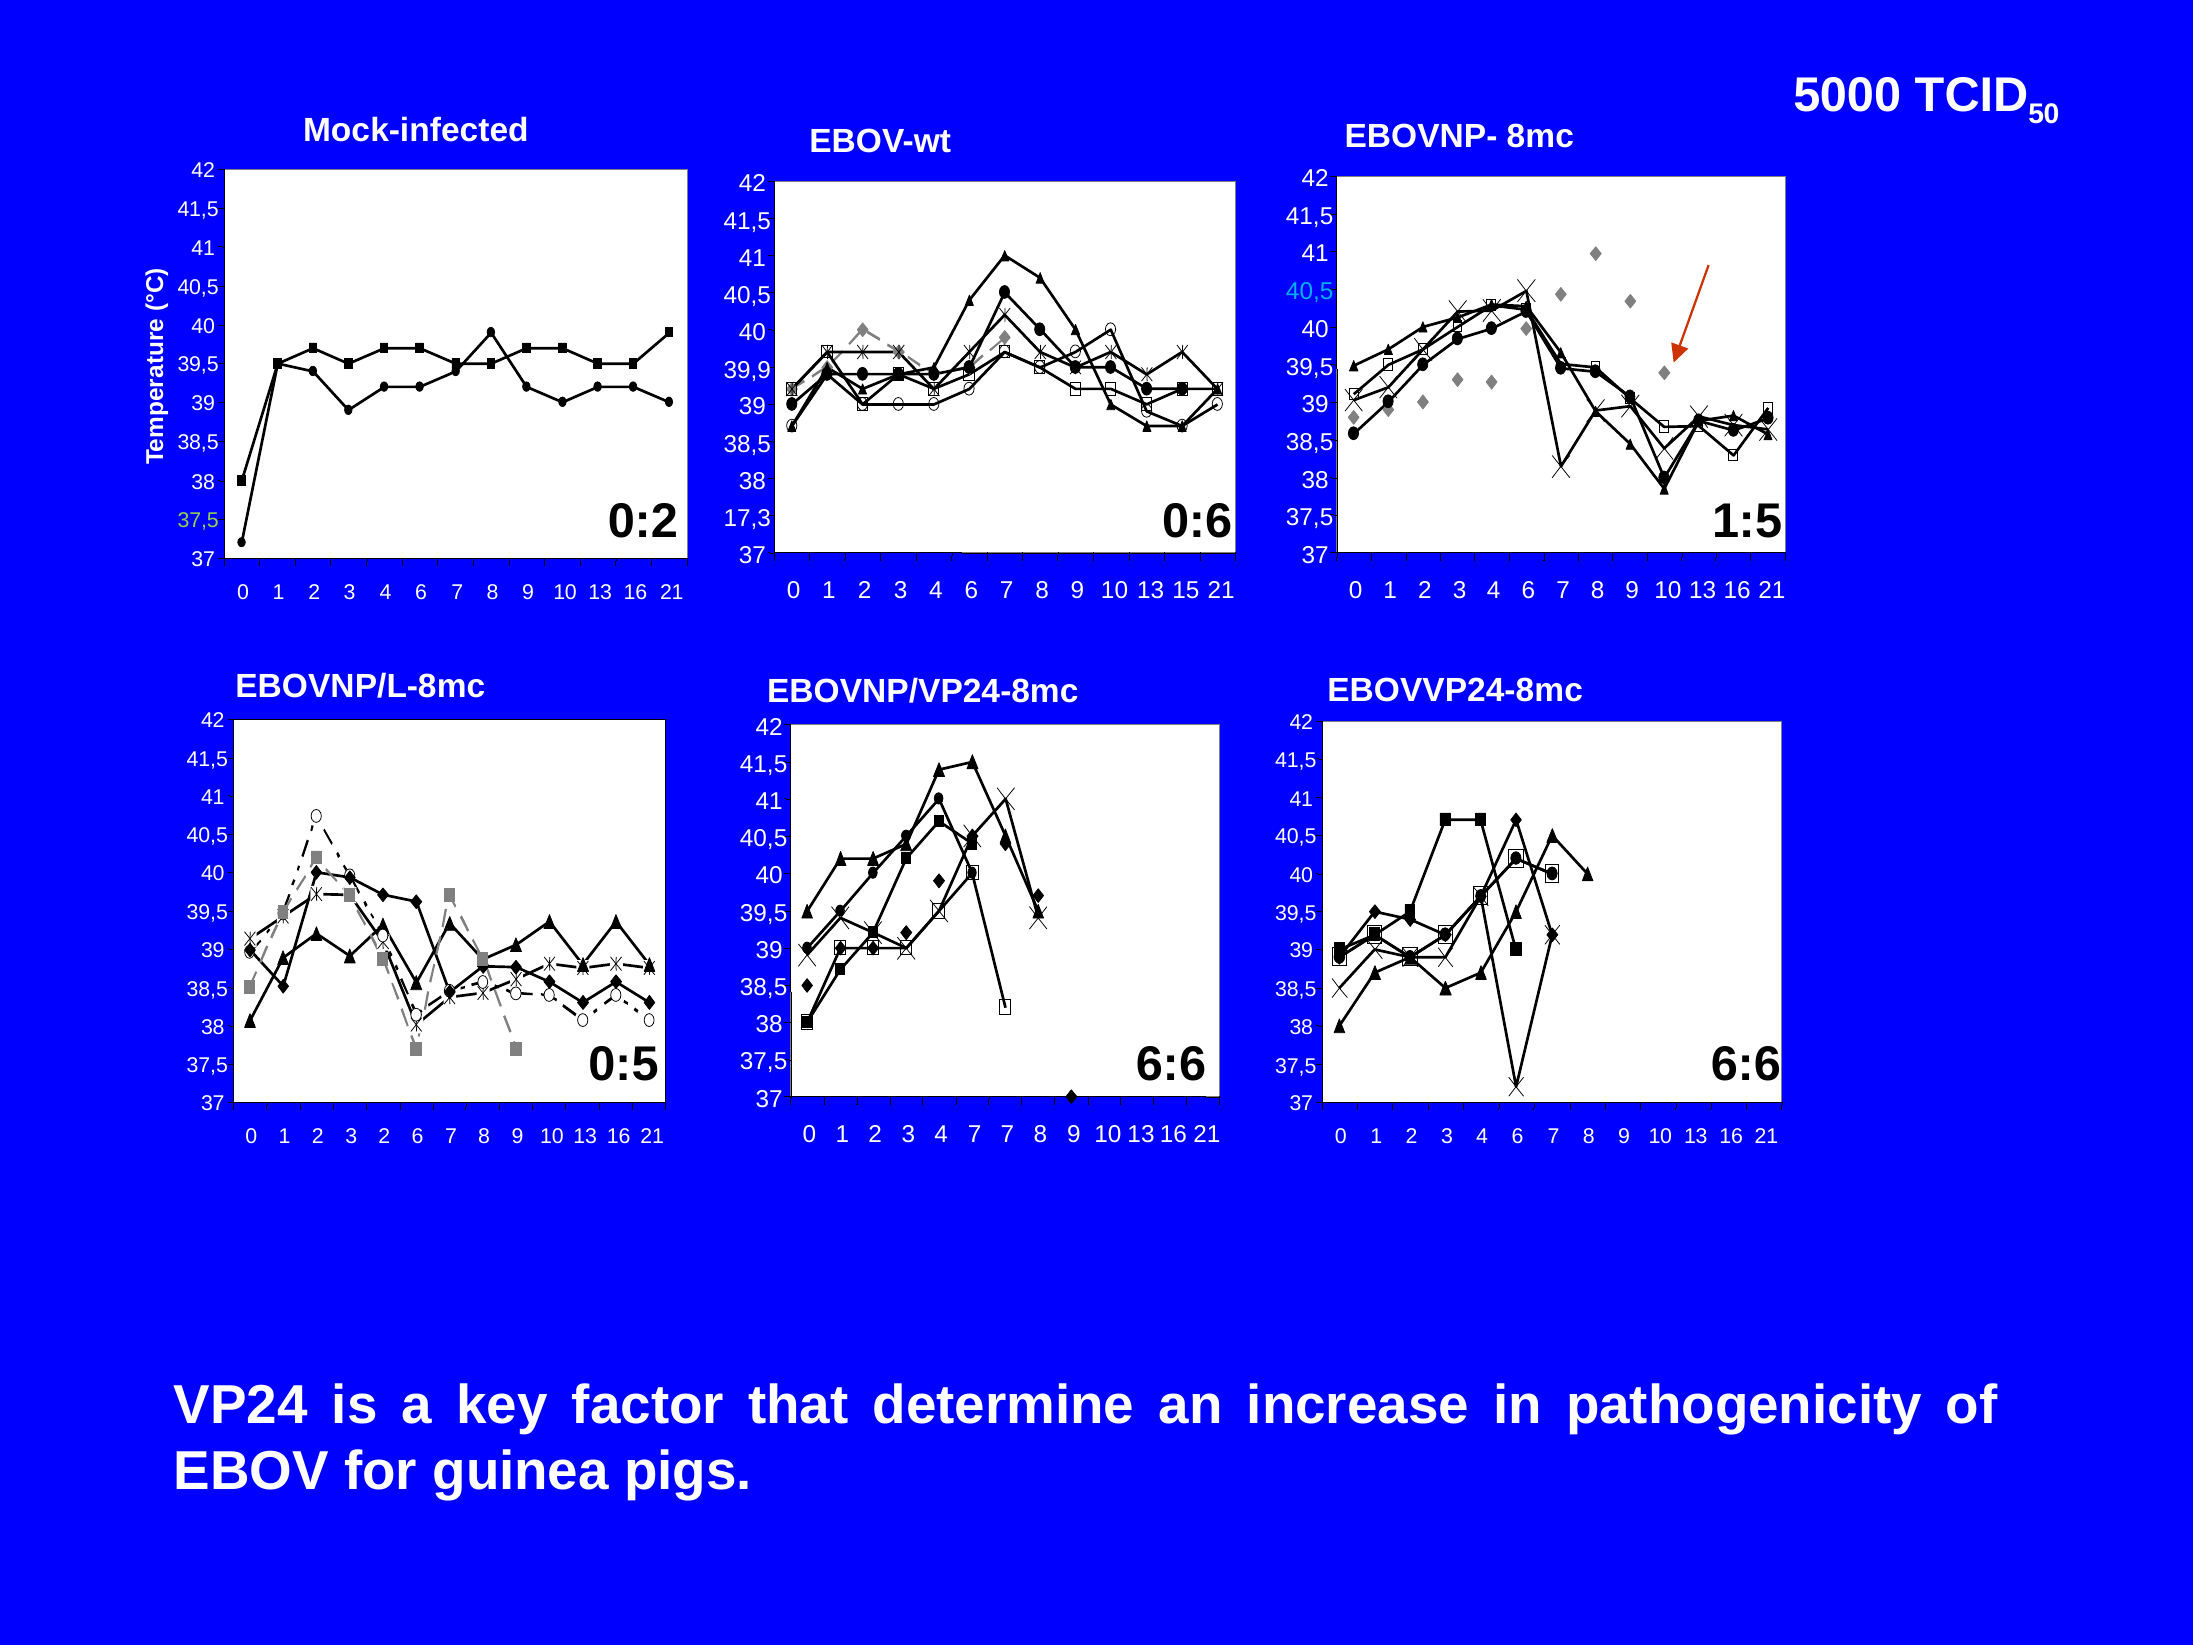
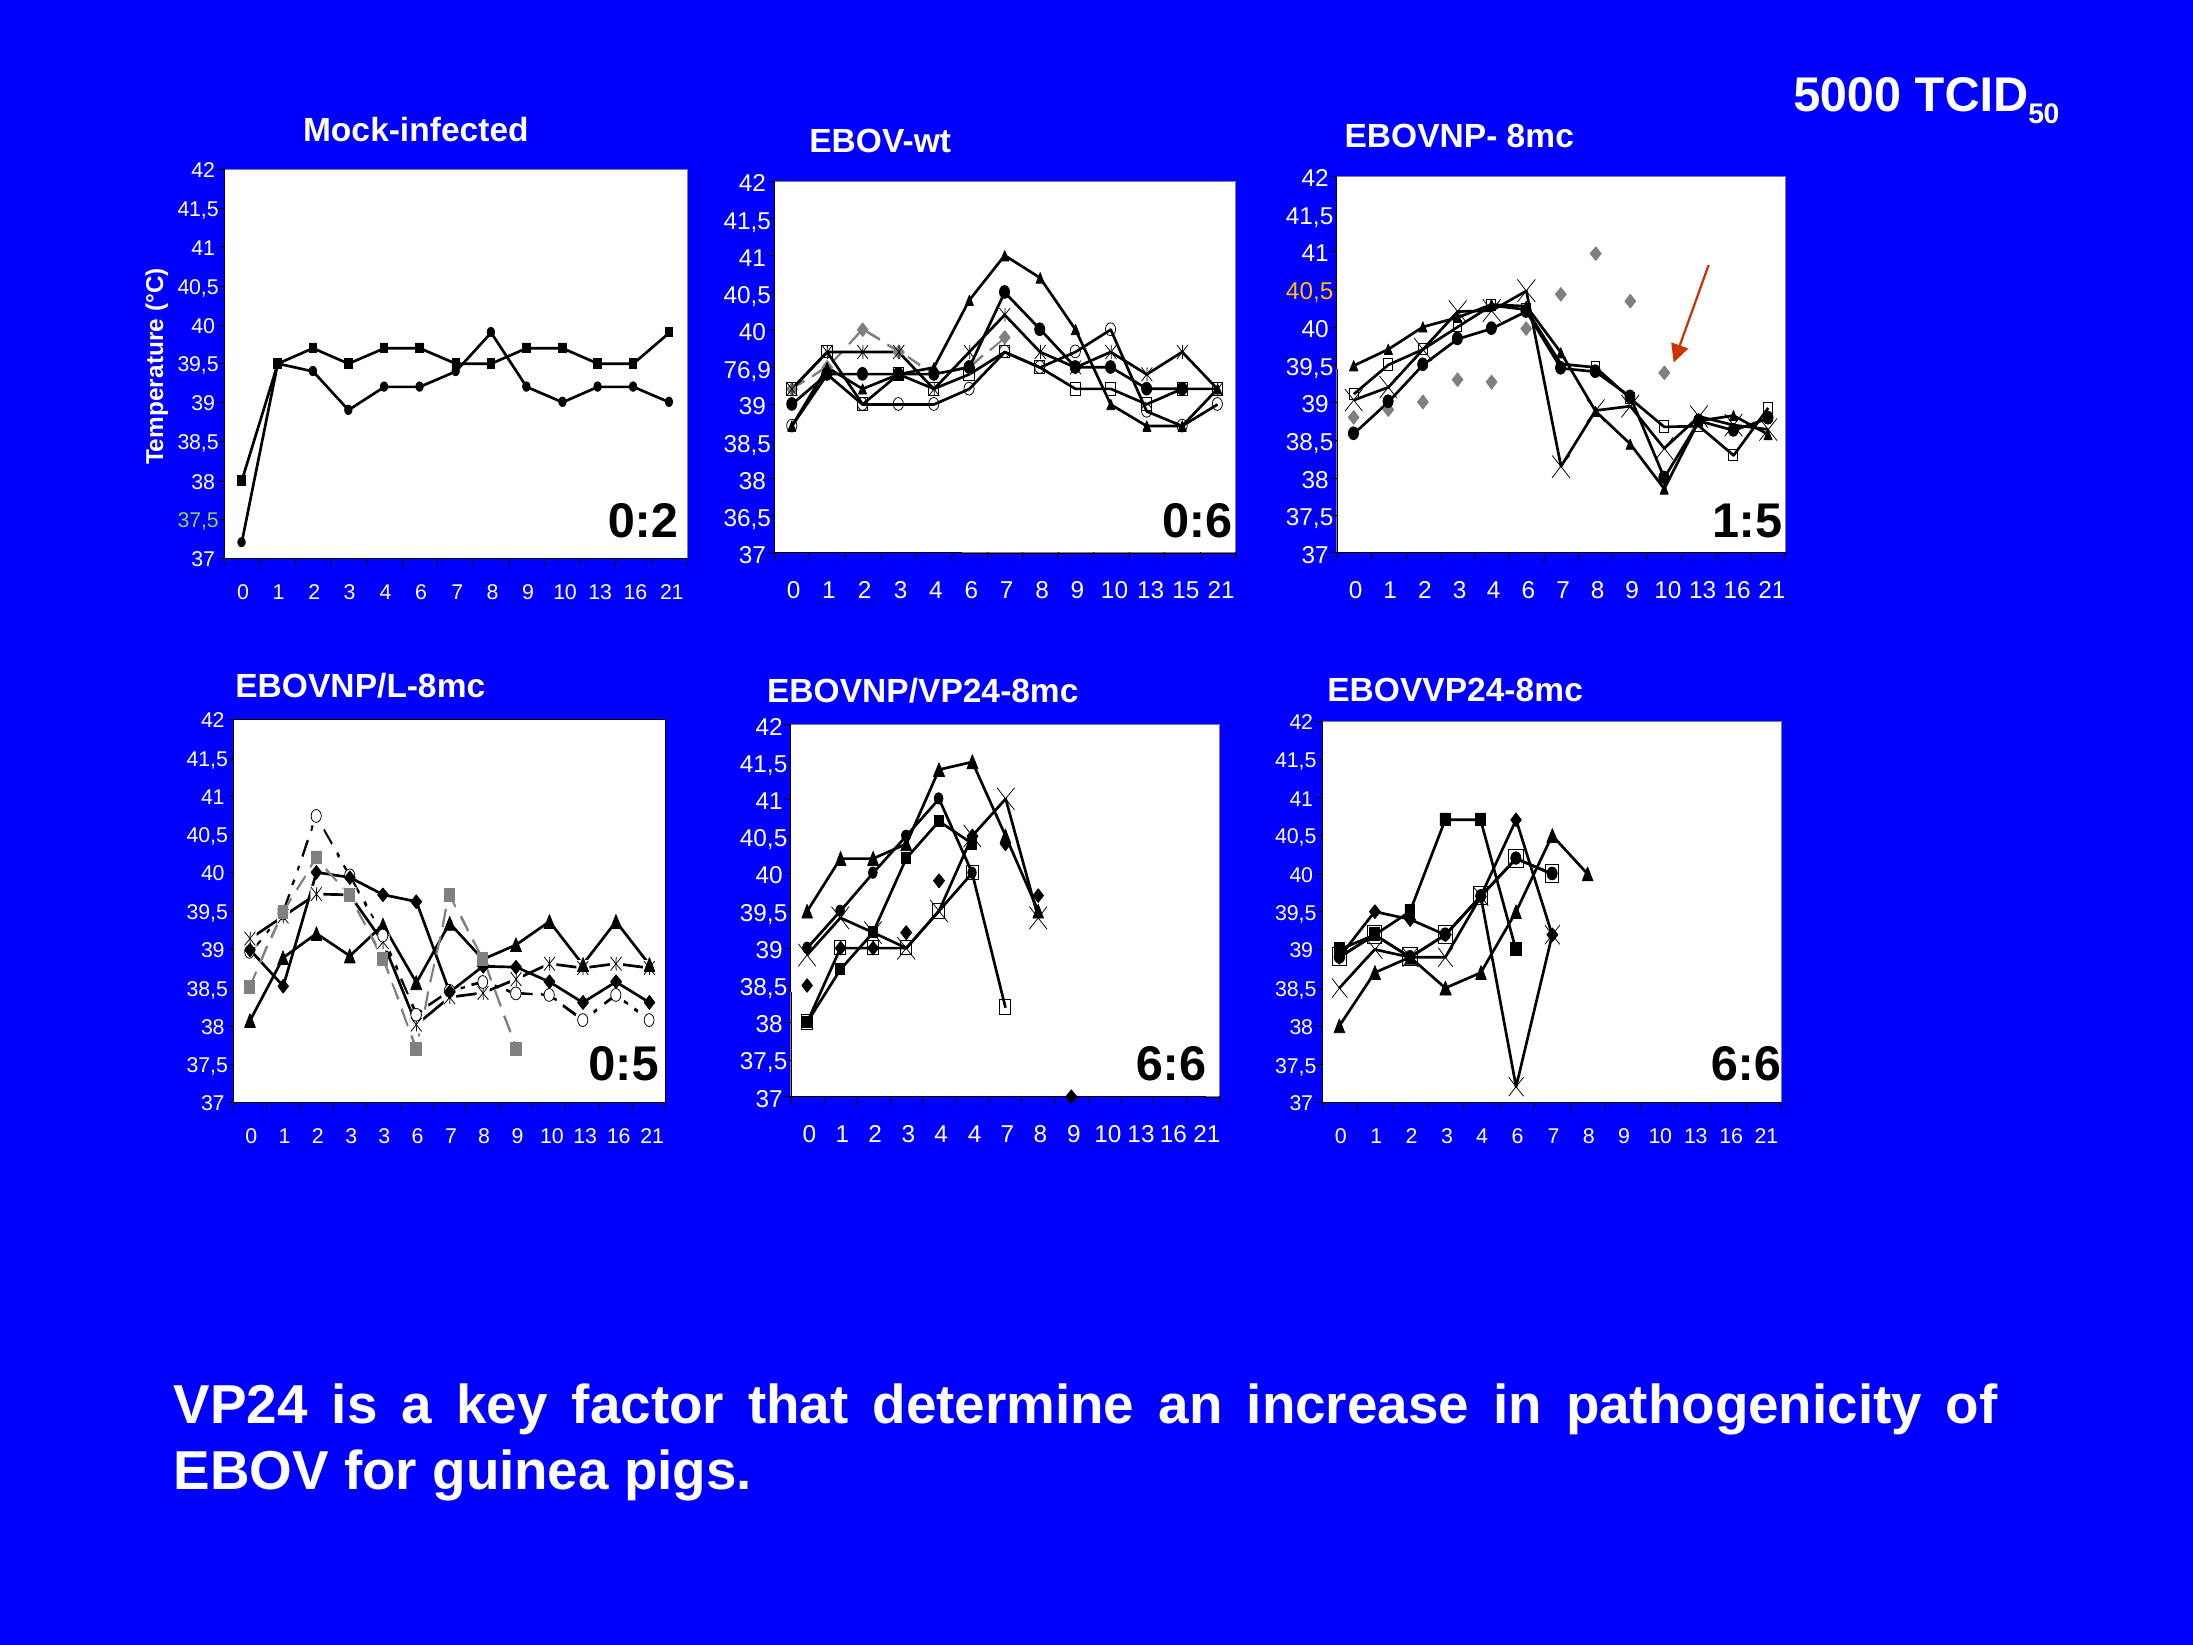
40,5 at (1310, 291) colour: light blue -> yellow
39,9: 39,9 -> 76,9
17,3: 17,3 -> 36,5
4 7: 7 -> 4
3 2: 2 -> 3
